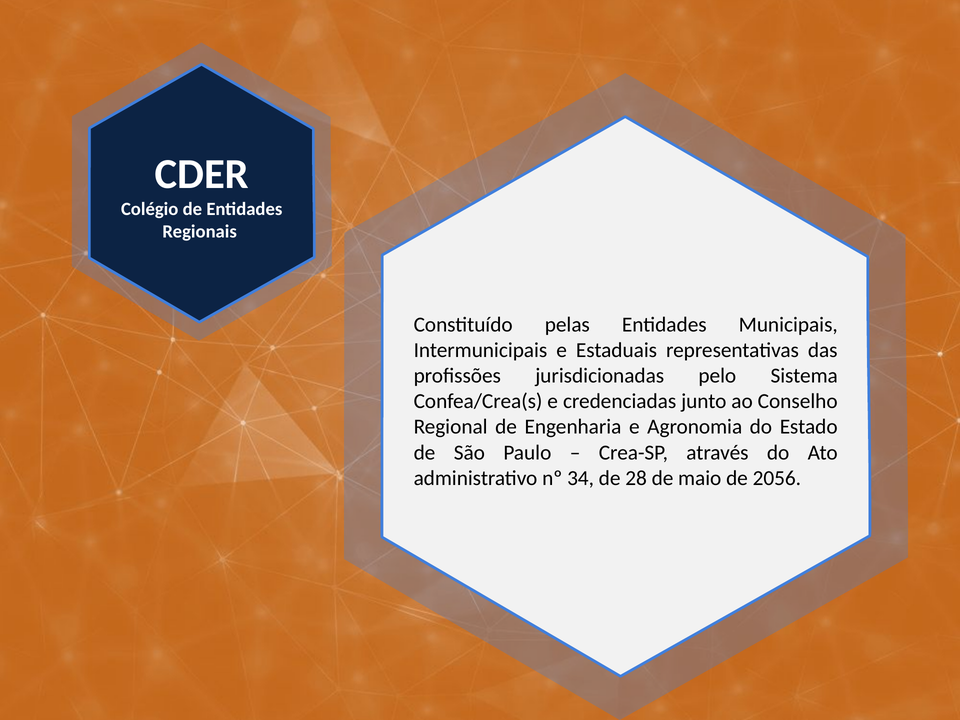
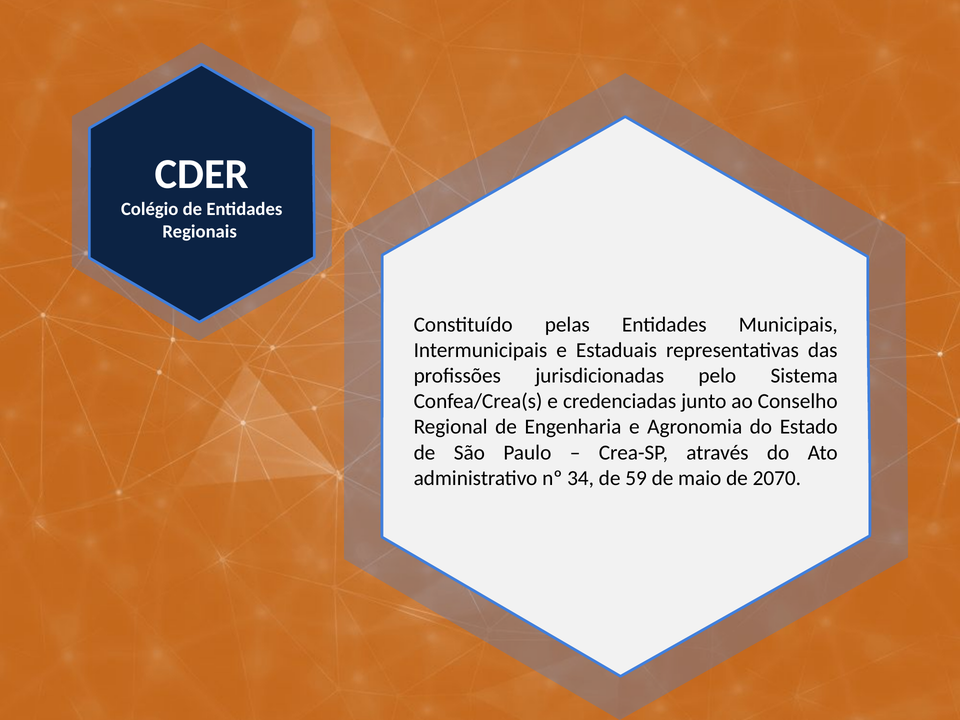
28: 28 -> 59
2056: 2056 -> 2070
